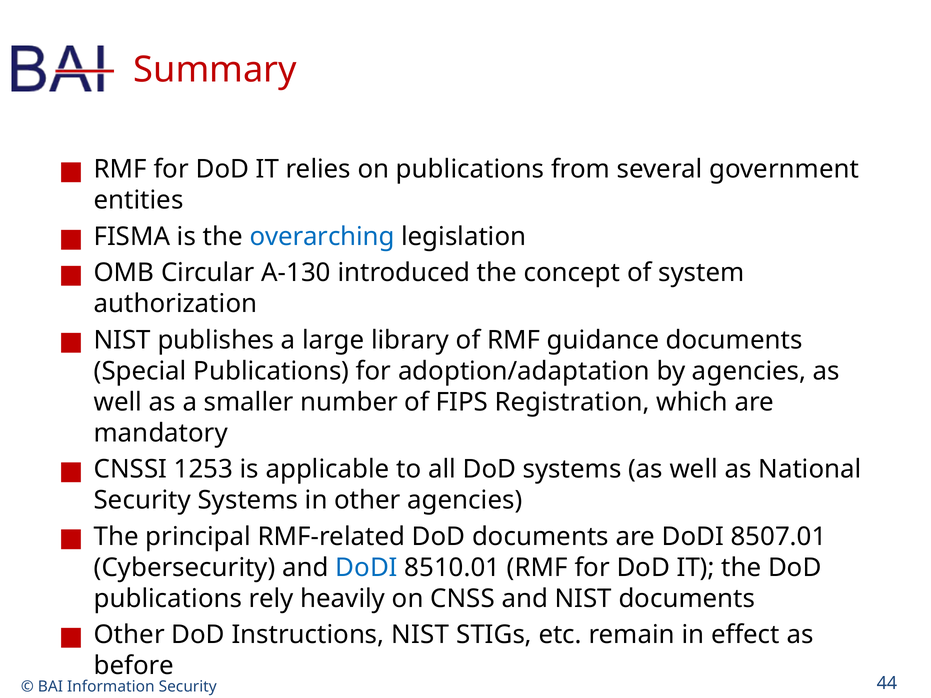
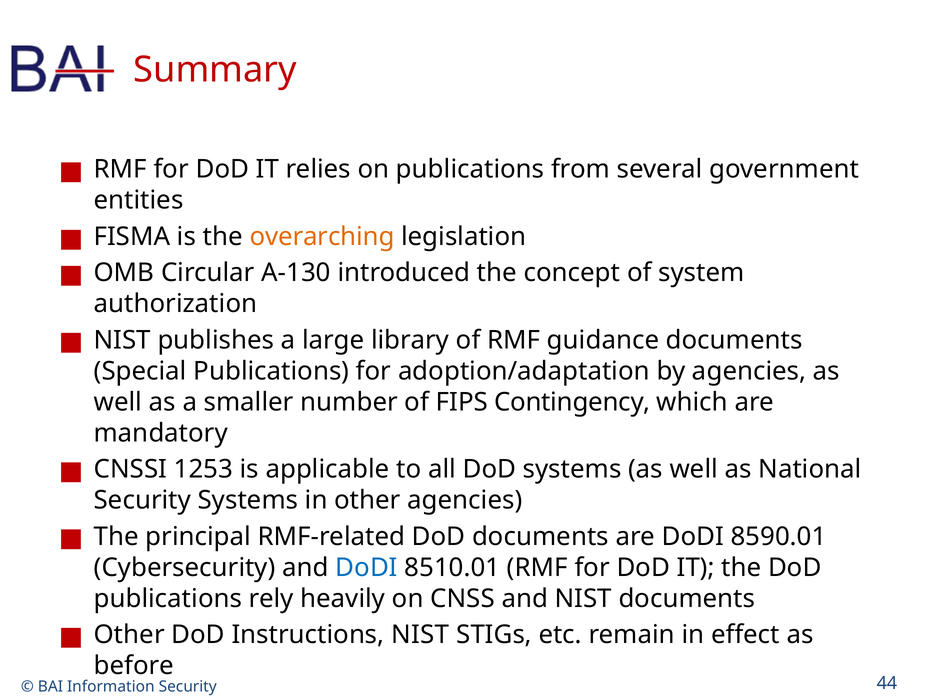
overarching colour: blue -> orange
Registration: Registration -> Contingency
8507.01: 8507.01 -> 8590.01
